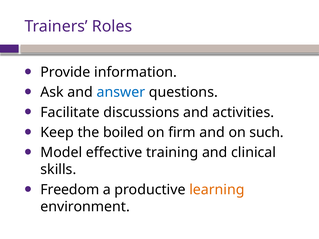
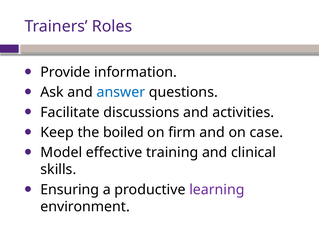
such: such -> case
Freedom: Freedom -> Ensuring
learning colour: orange -> purple
